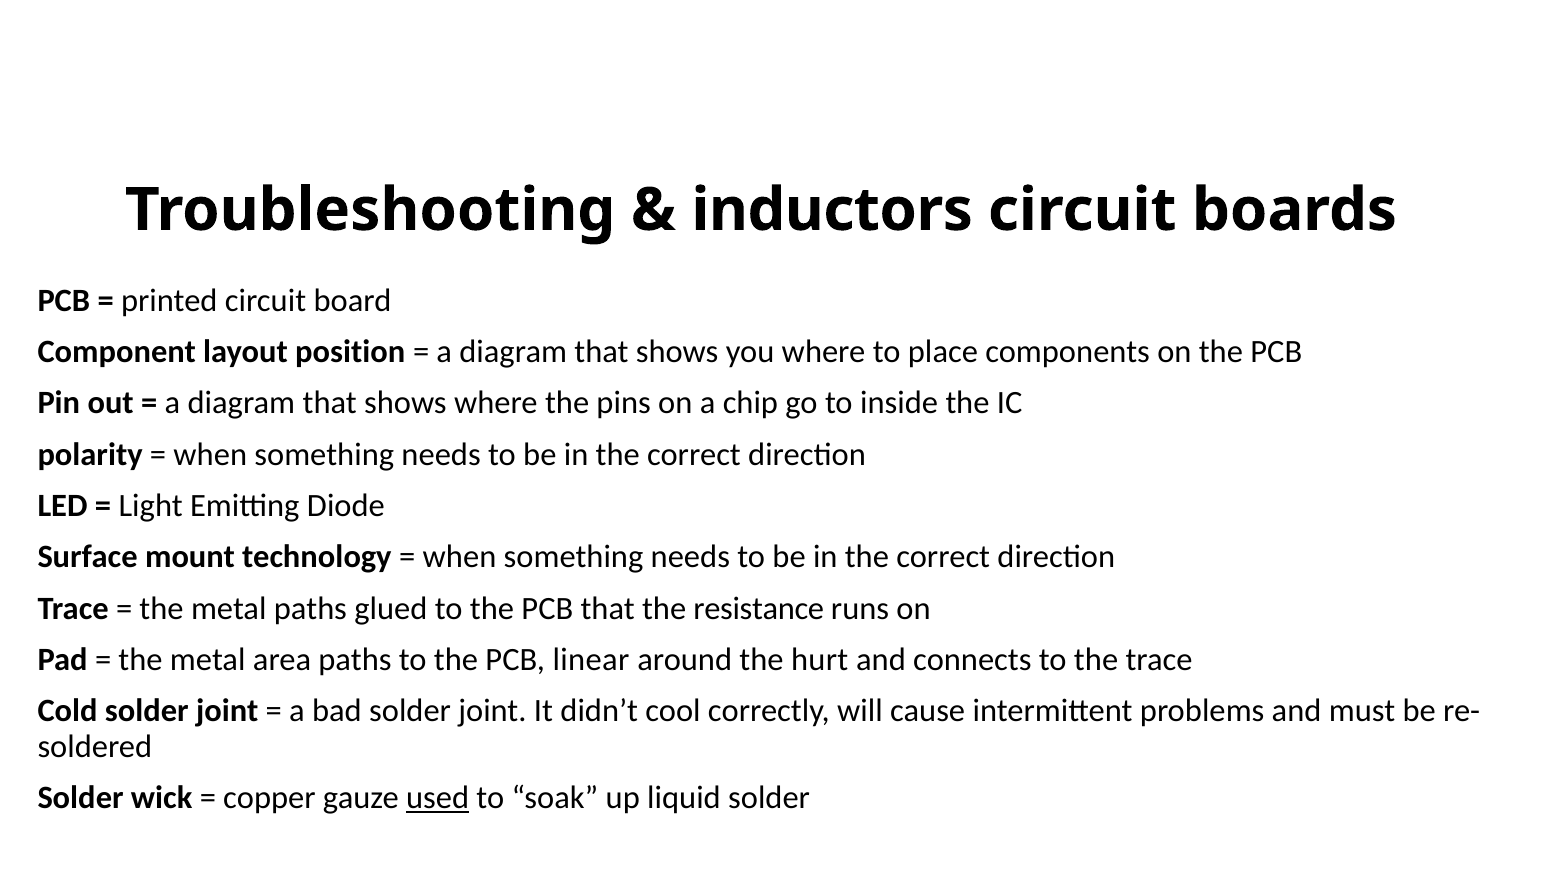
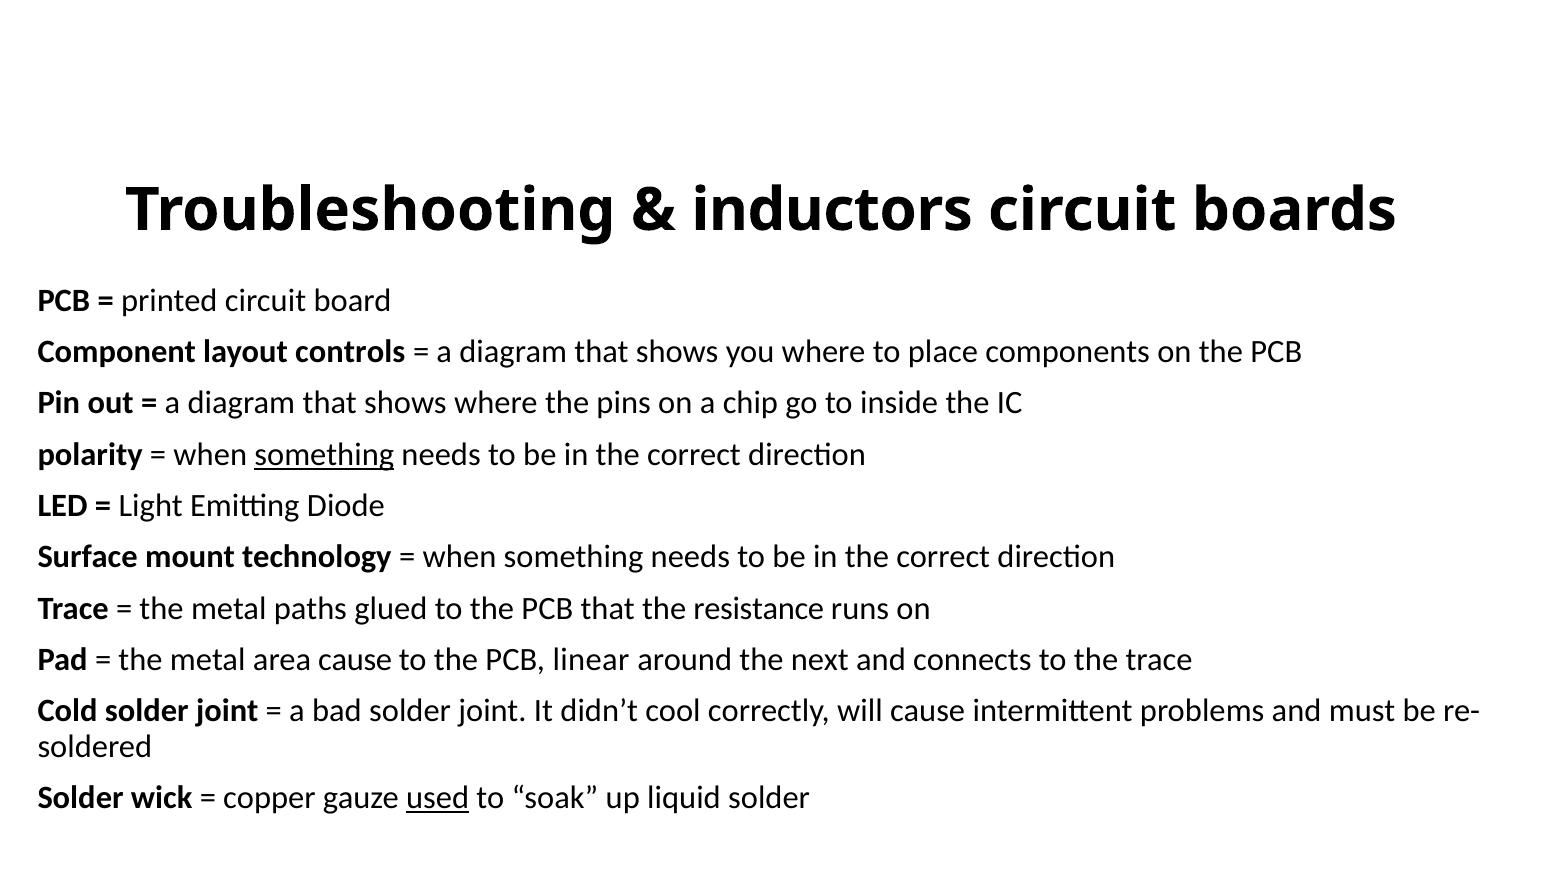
position: position -> controls
something at (324, 455) underline: none -> present
area paths: paths -> cause
hurt: hurt -> next
